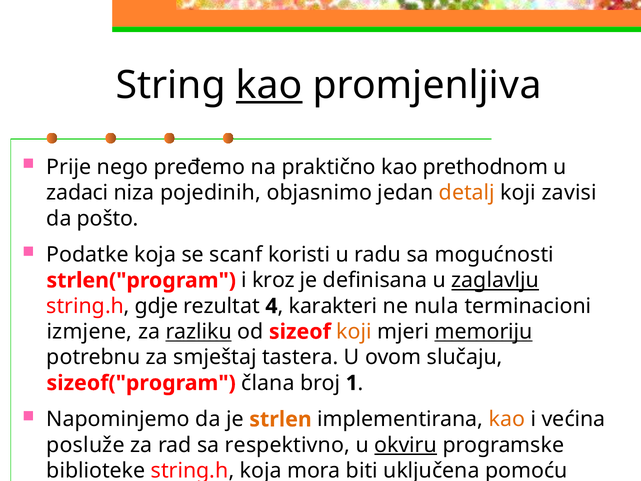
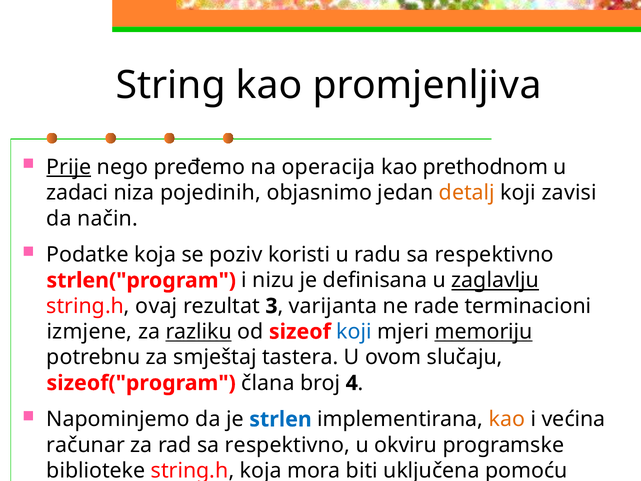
kao at (269, 86) underline: present -> none
Prije underline: none -> present
praktično: praktično -> operacija
pošto: pošto -> način
scanf: scanf -> poziv
radu sa mogućnosti: mogućnosti -> respektivno
kroz: kroz -> nizu
gdje: gdje -> ovaj
4: 4 -> 3
karakteri: karakteri -> varijanta
nula: nula -> rade
koji at (354, 332) colour: orange -> blue
1: 1 -> 4
strlen colour: orange -> blue
posluže: posluže -> računar
okviru underline: present -> none
